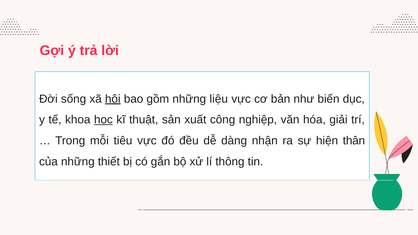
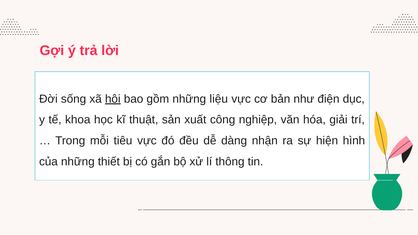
biến: biến -> điện
học underline: present -> none
thân: thân -> hình
